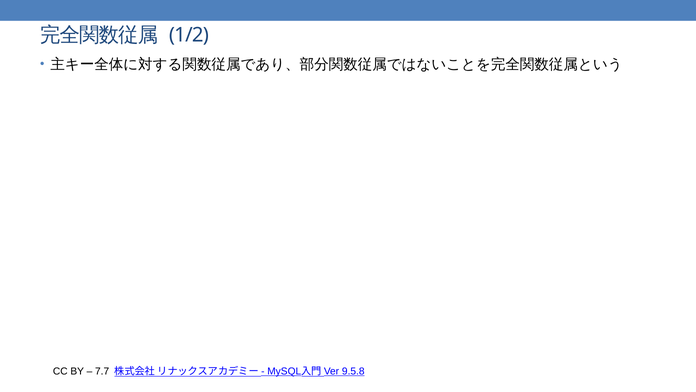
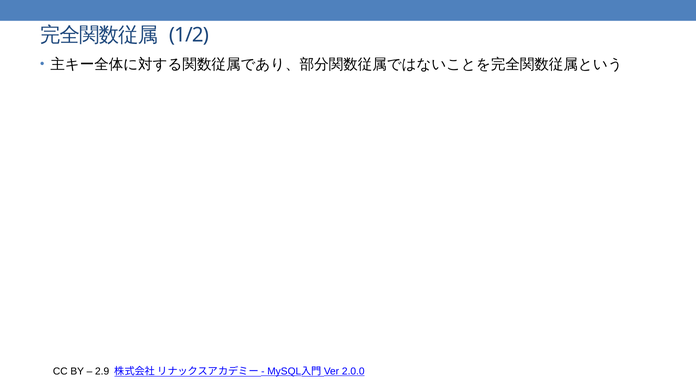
7.7: 7.7 -> 2.9
9.5.8: 9.5.8 -> 2.0.0
